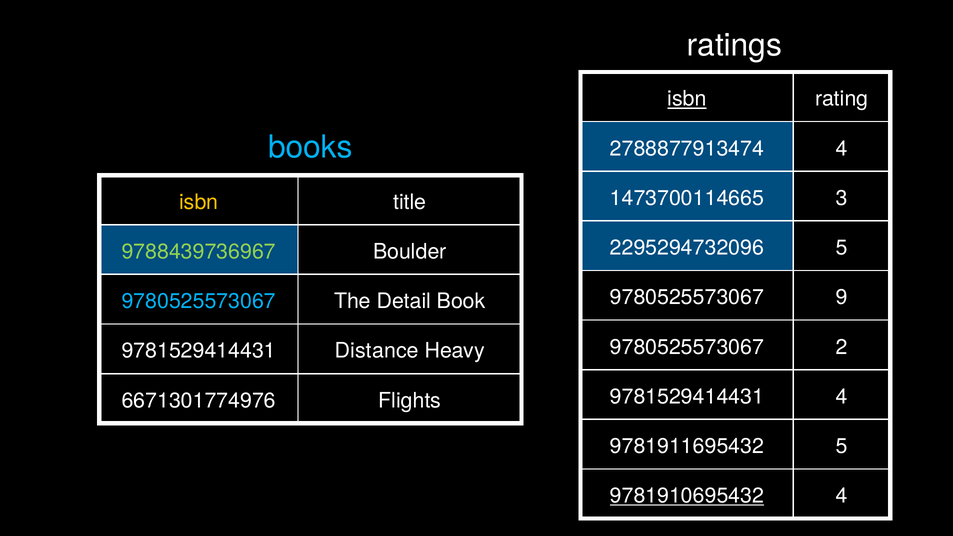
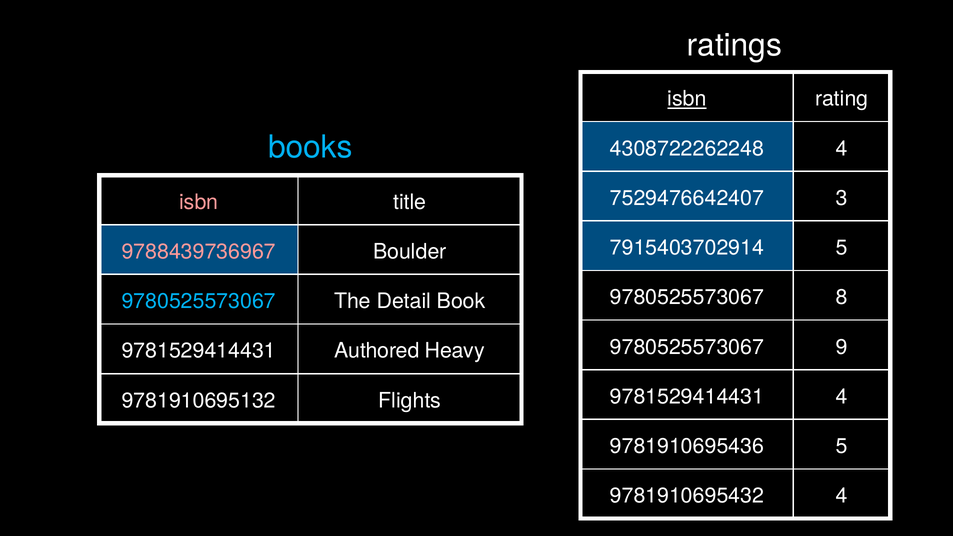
2788877913474: 2788877913474 -> 4308722262248
1473700114665: 1473700114665 -> 7529476642407
isbn at (199, 202) colour: yellow -> pink
2295294732096: 2295294732096 -> 7915403702914
9788439736967 colour: light green -> pink
9: 9 -> 8
2: 2 -> 9
Distance: Distance -> Authored
6671301774976: 6671301774976 -> 9781910695132
9781911695432: 9781911695432 -> 9781910695436
9781910695432 underline: present -> none
